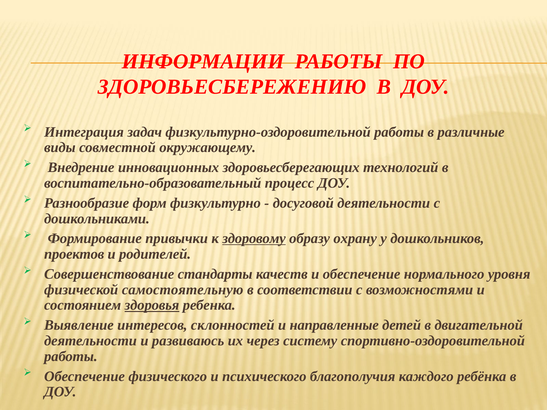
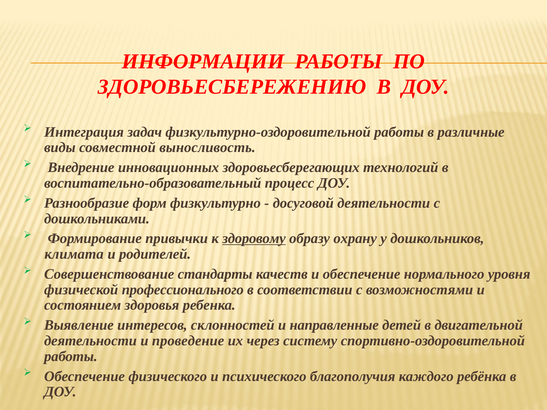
окружающему: окружающему -> выносливость
проектов: проектов -> климата
самостоятельную: самостоятельную -> профессионального
здоровья underline: present -> none
развиваюсь: развиваюсь -> проведение
